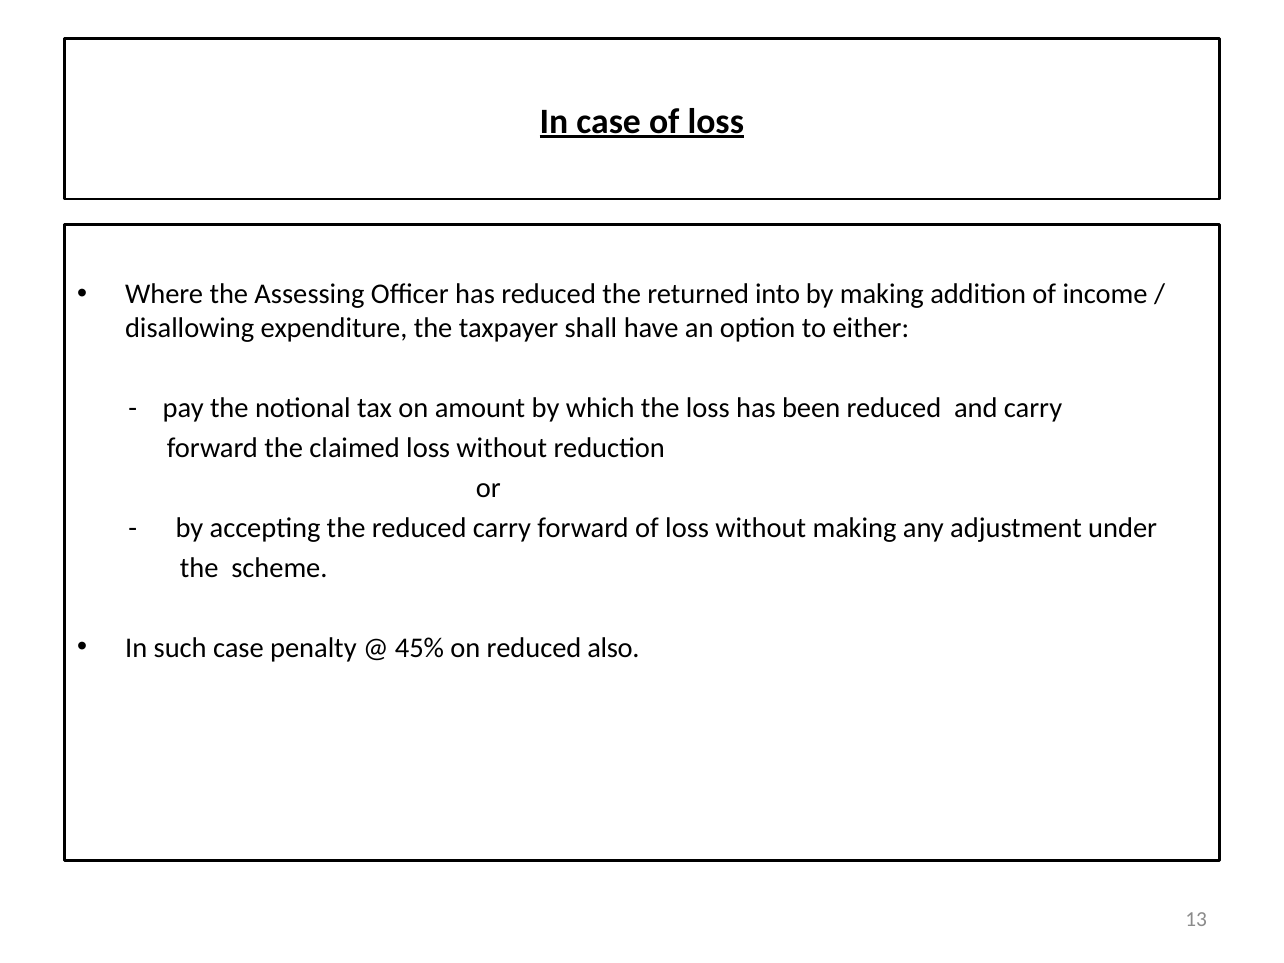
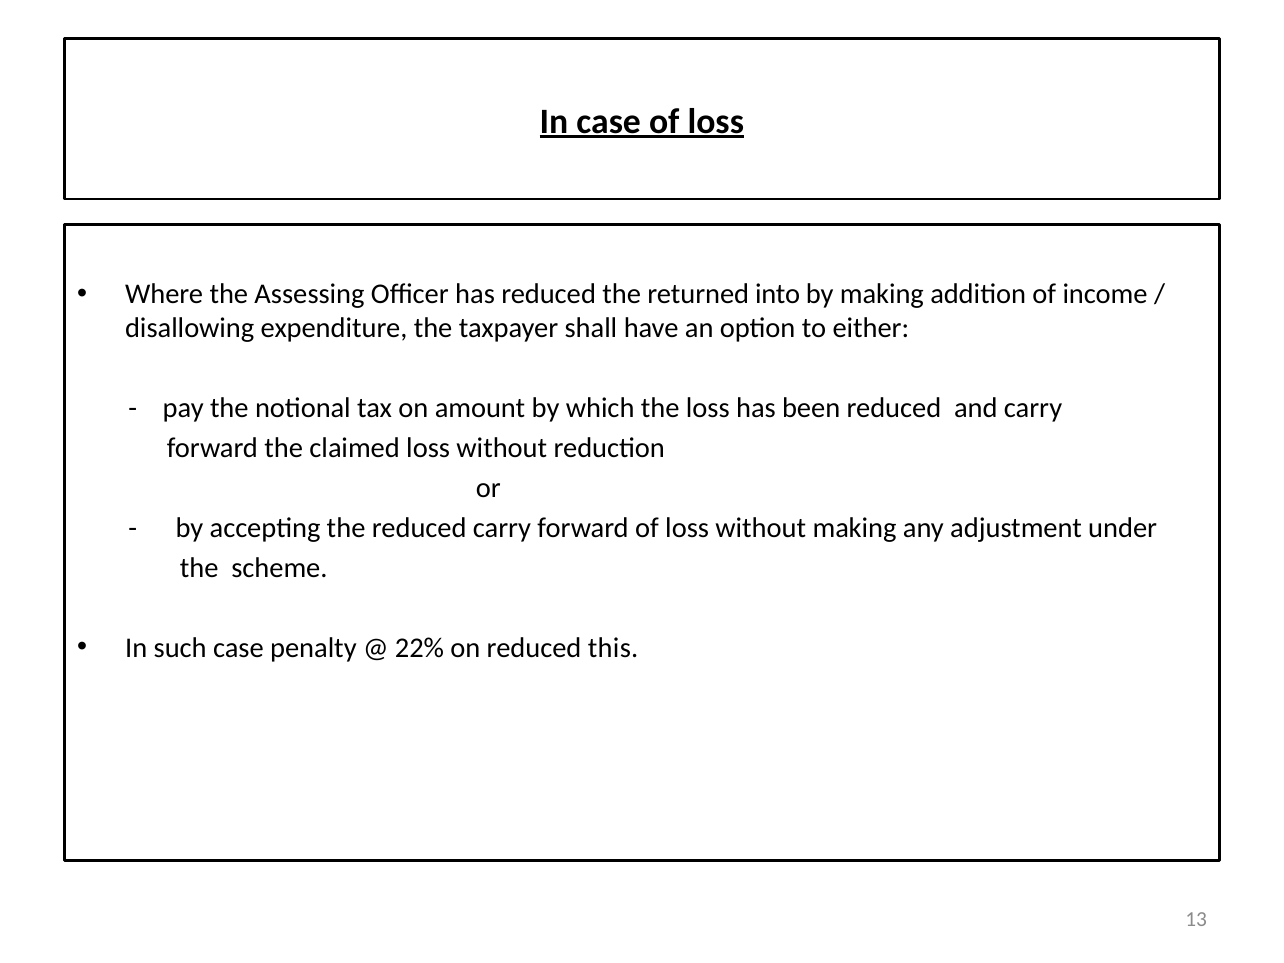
45%: 45% -> 22%
also: also -> this
